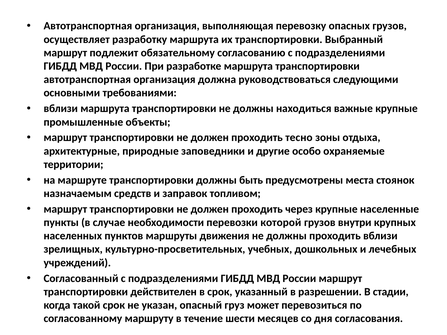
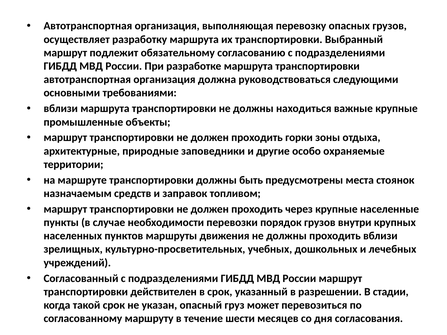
тесно: тесно -> горки
которой: которой -> порядок
